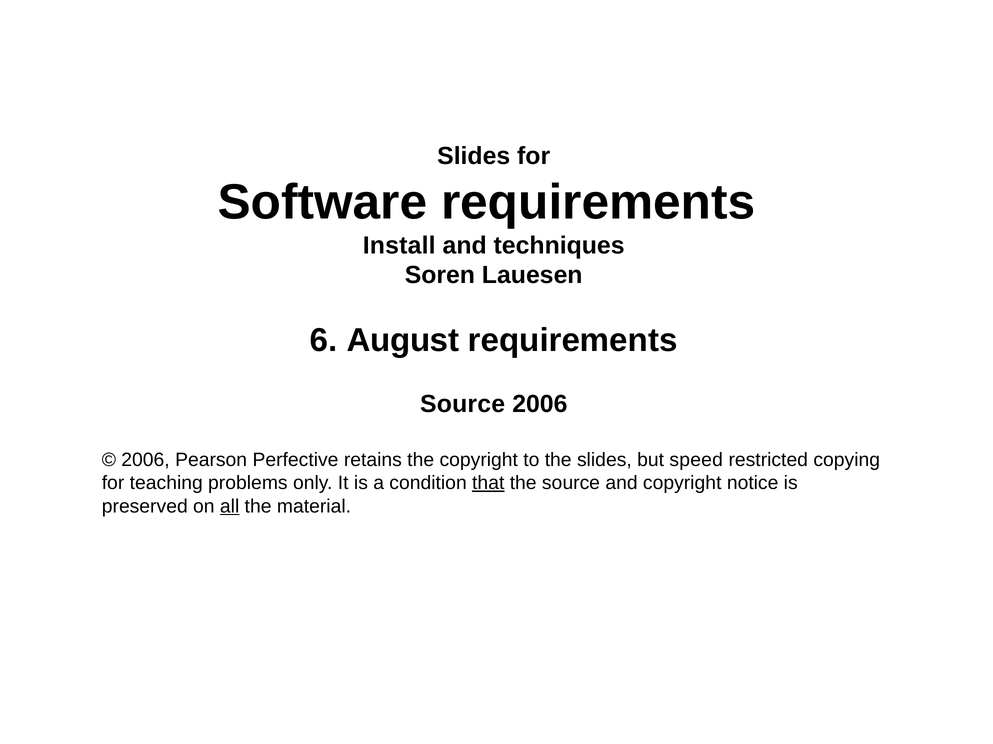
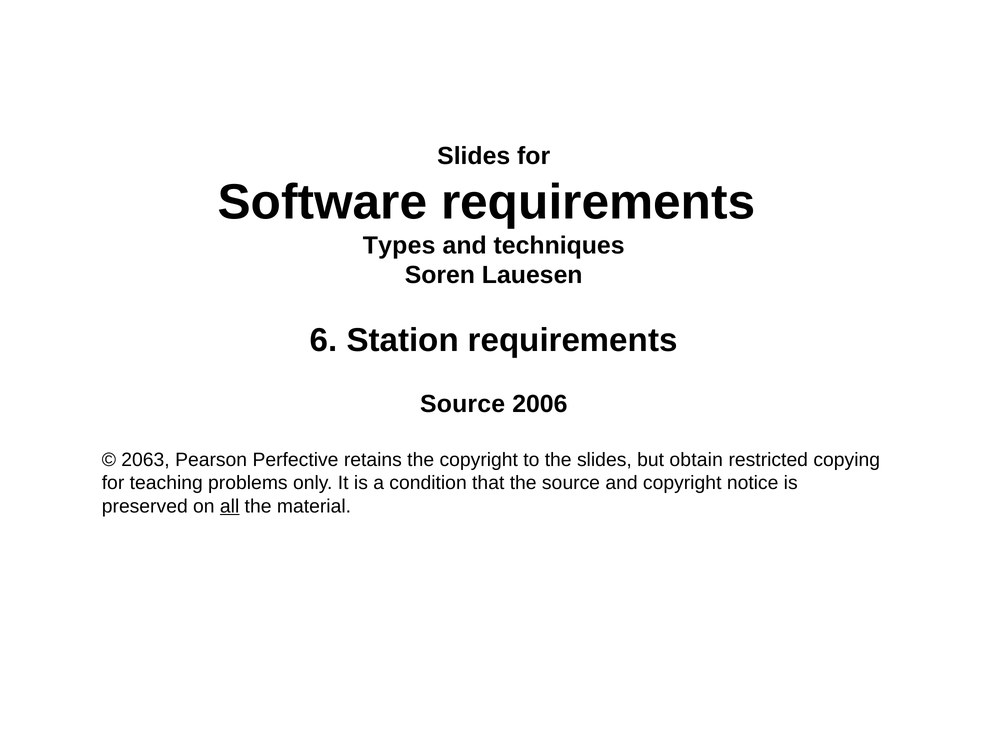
Install: Install -> Types
August: August -> Station
2006 at (146, 460): 2006 -> 2063
speed: speed -> obtain
that underline: present -> none
